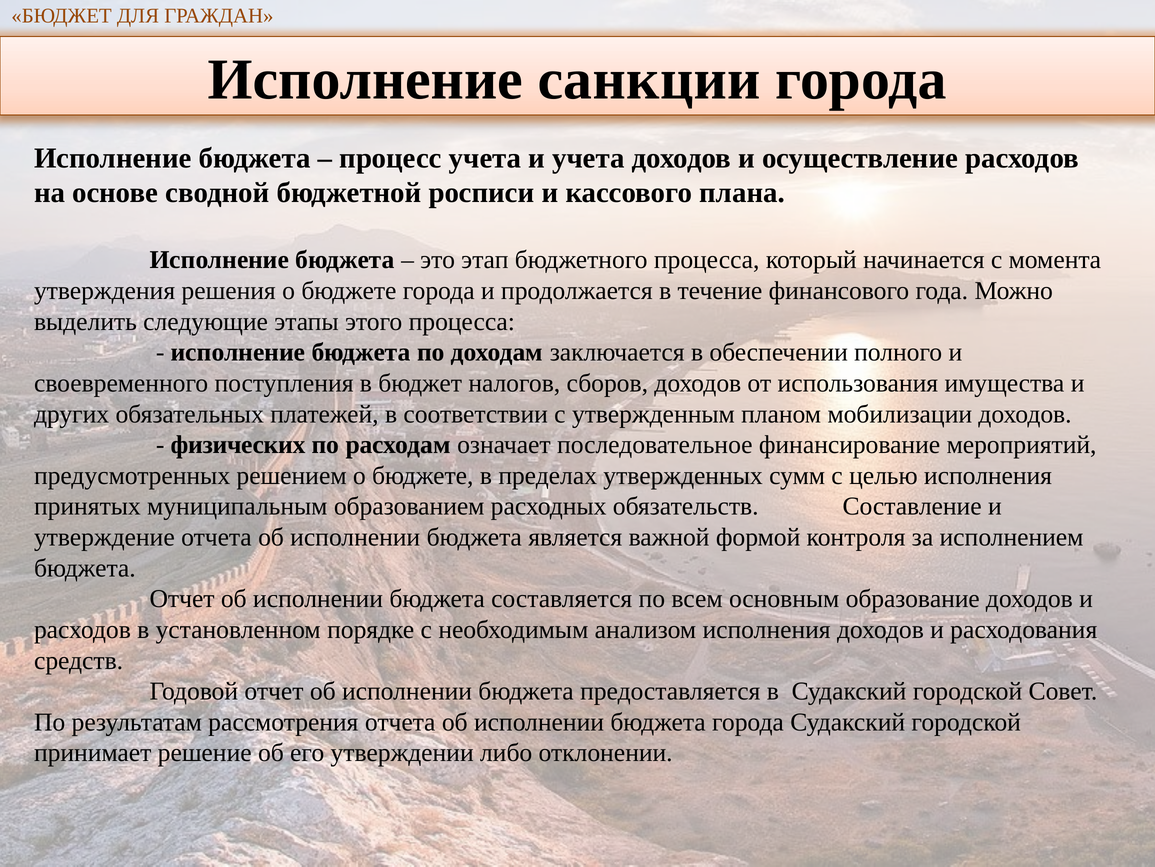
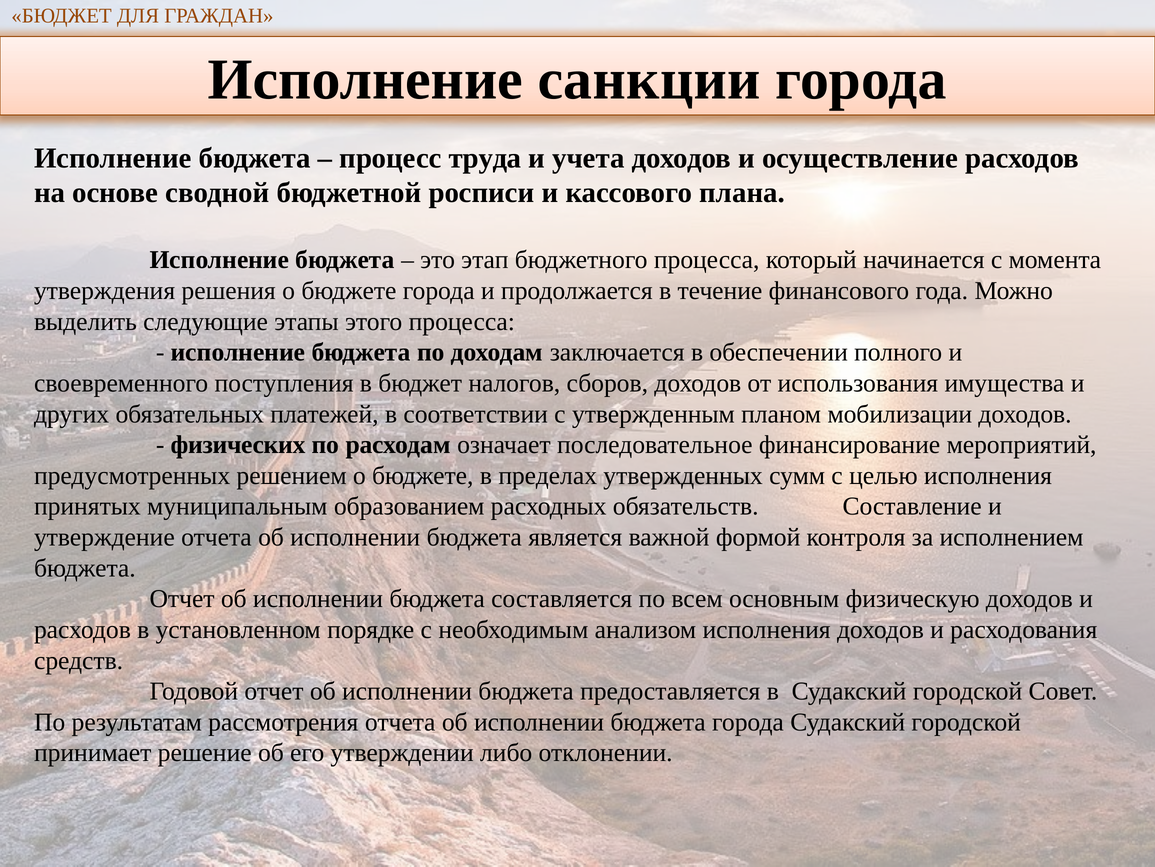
процесс учета: учета -> труда
образование: образование -> физическую
